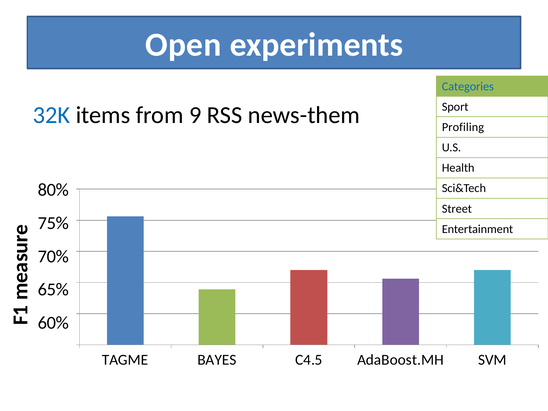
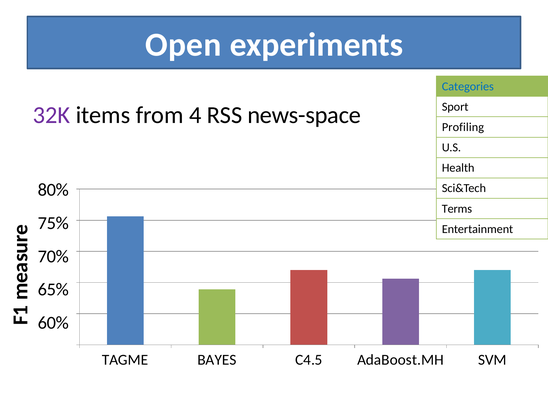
32K colour: blue -> purple
9: 9 -> 4
news-them: news-them -> news-space
Street: Street -> Terms
